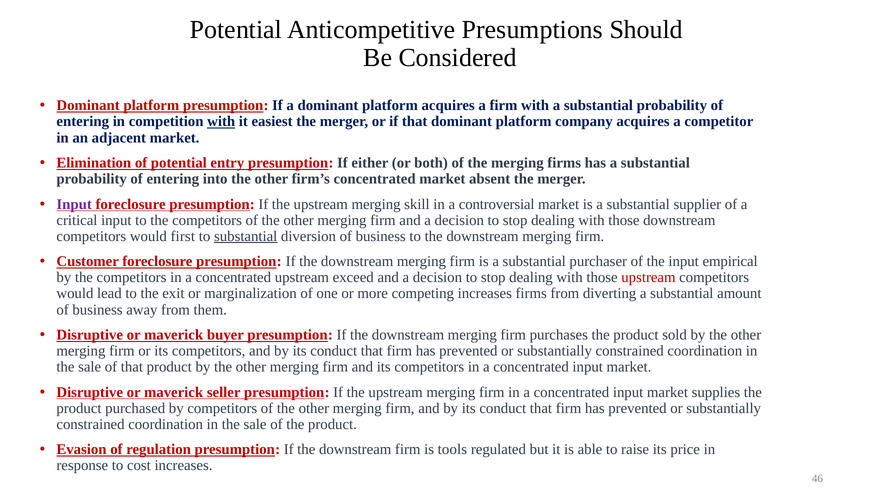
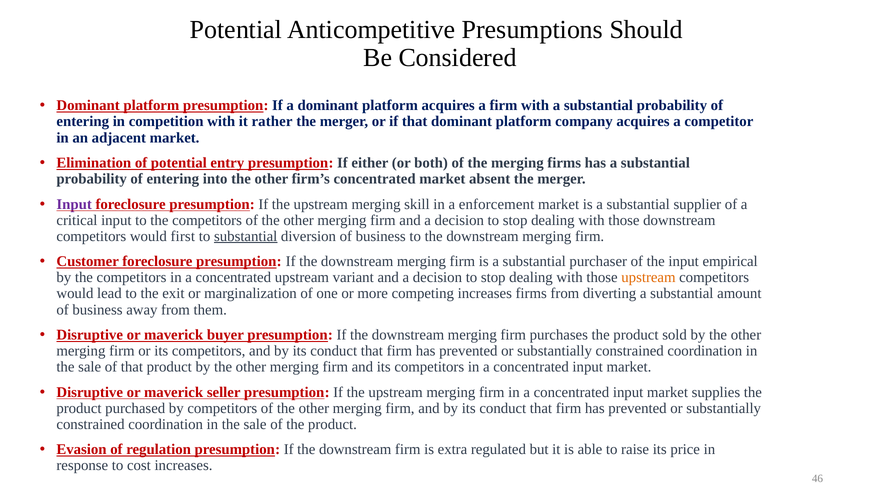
with at (221, 122) underline: present -> none
easiest: easiest -> rather
controversial: controversial -> enforcement
exceed: exceed -> variant
upstream at (648, 278) colour: red -> orange
tools: tools -> extra
